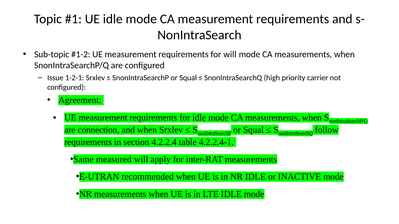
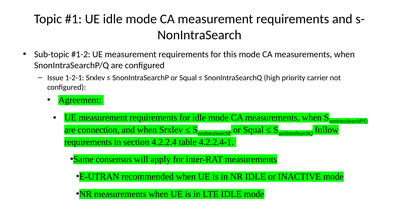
for will: will -> this
measured: measured -> consensus
